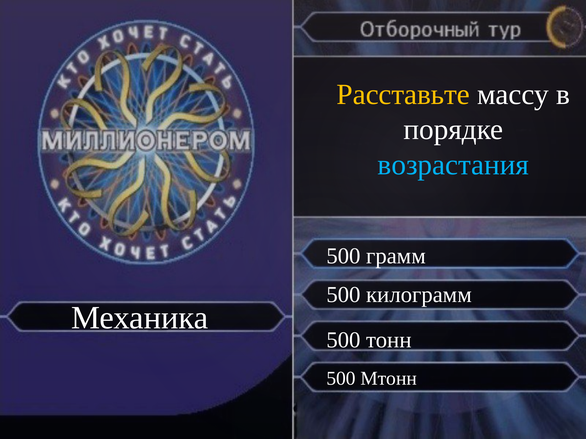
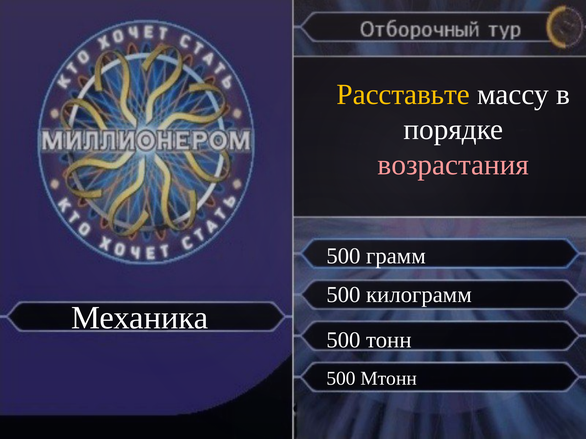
возрастания colour: light blue -> pink
